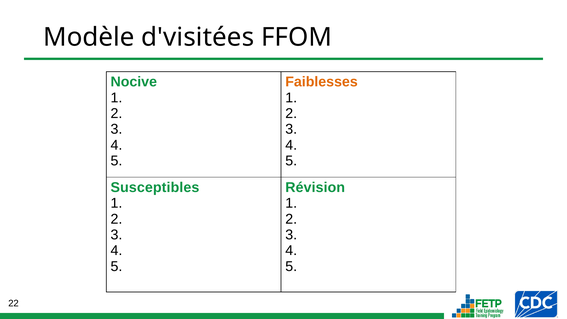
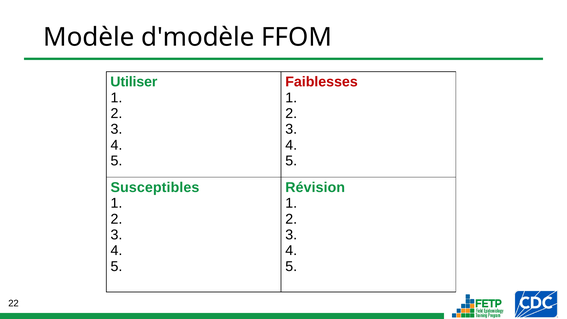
d'visitées: d'visitées -> d'modèle
Nocive: Nocive -> Utiliser
Faiblesses colour: orange -> red
